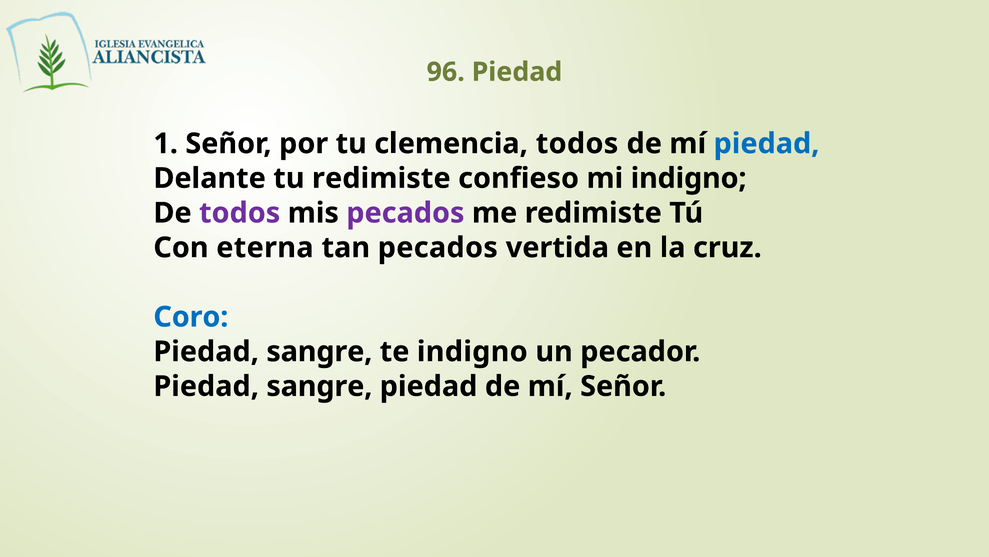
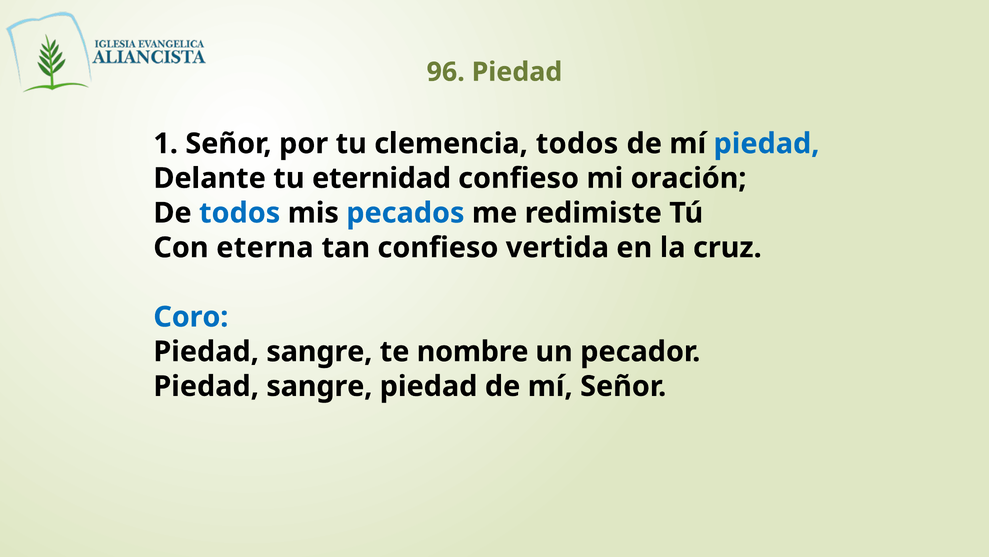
tu redimiste: redimiste -> eternidad
mi indigno: indigno -> oración
todos at (240, 213) colour: purple -> blue
pecados at (405, 213) colour: purple -> blue
tan pecados: pecados -> confieso
te indigno: indigno -> nombre
